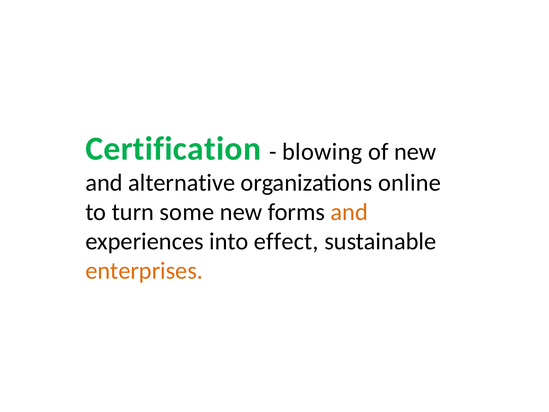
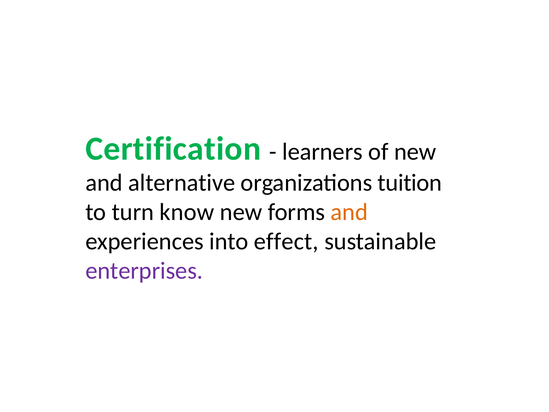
blowing: blowing -> learners
online: online -> tuition
some: some -> know
enterprises colour: orange -> purple
